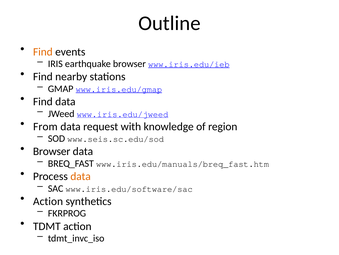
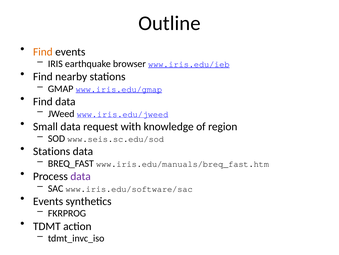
From: From -> Small
Browser at (52, 151): Browser -> Stations
data at (81, 176) colour: orange -> purple
Action at (48, 201): Action -> Events
